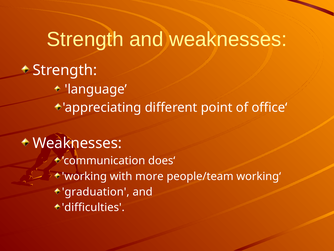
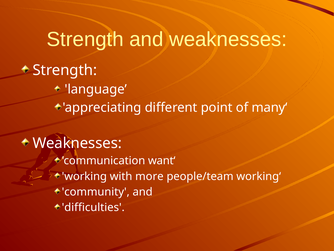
office‘: office‘ -> many‘
does‘: does‘ -> want‘
graduation: graduation -> community
